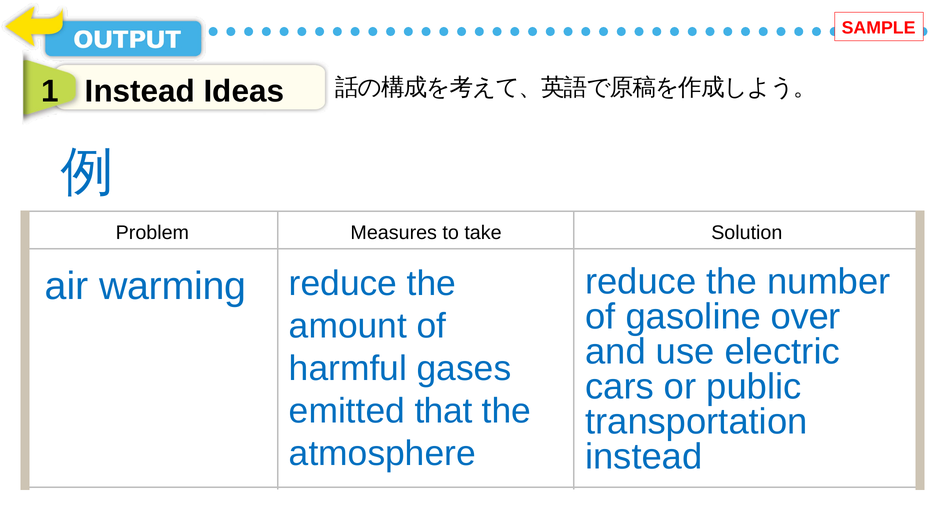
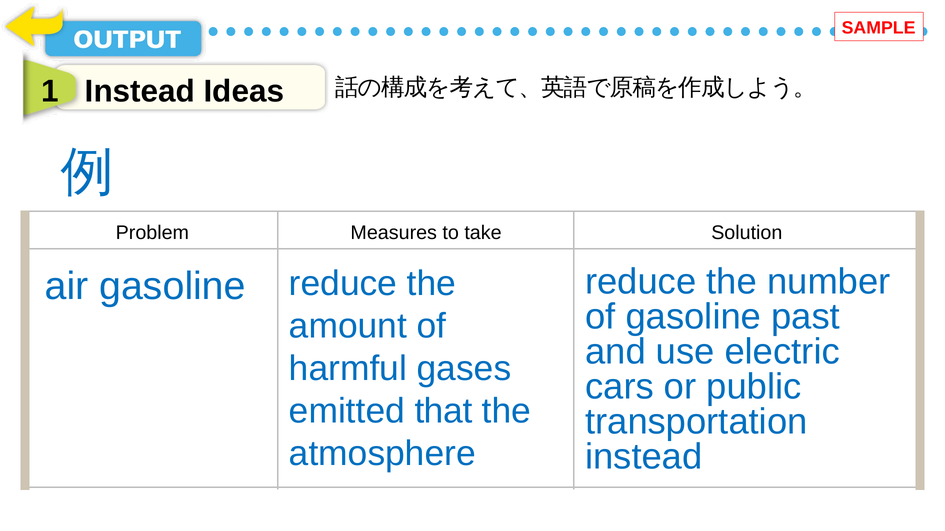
air warming: warming -> gasoline
over: over -> past
